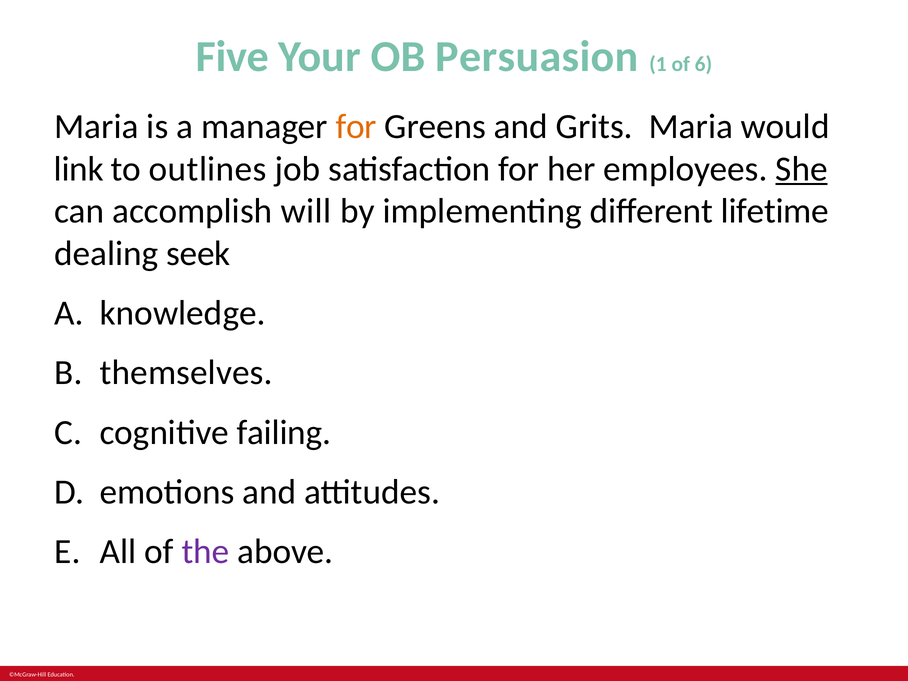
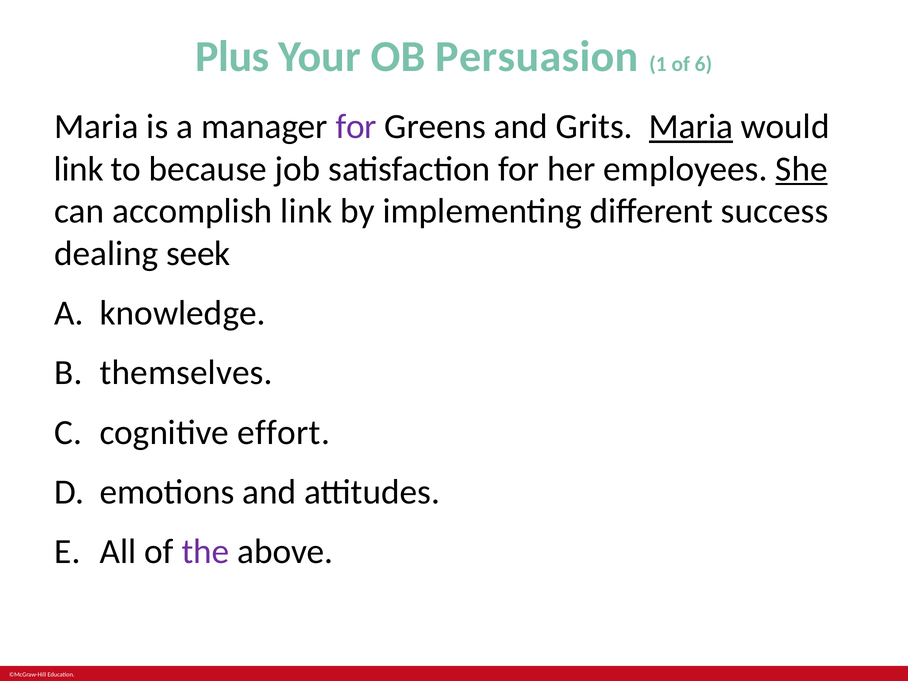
Five: Five -> Plus
for at (356, 127) colour: orange -> purple
Maria at (691, 127) underline: none -> present
outlines: outlines -> because
accomplish will: will -> link
lifetime: lifetime -> success
failing: failing -> effort
